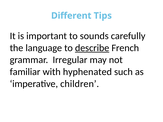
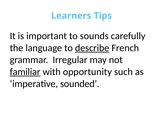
Different: Different -> Learners
familiar underline: none -> present
hyphenated: hyphenated -> opportunity
children: children -> sounded
